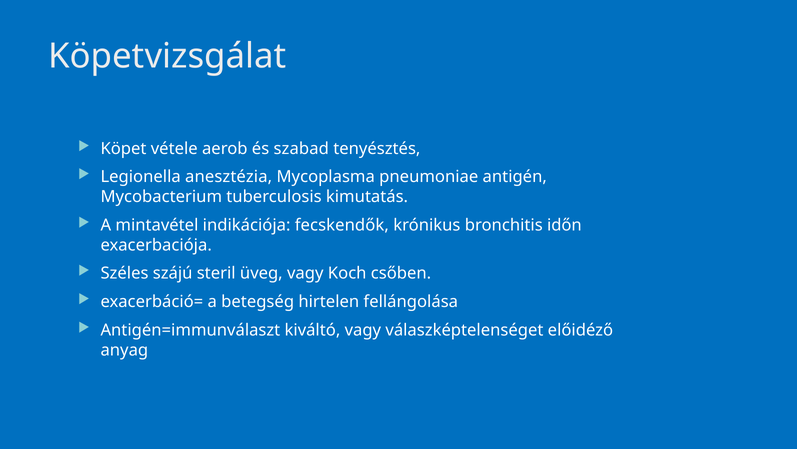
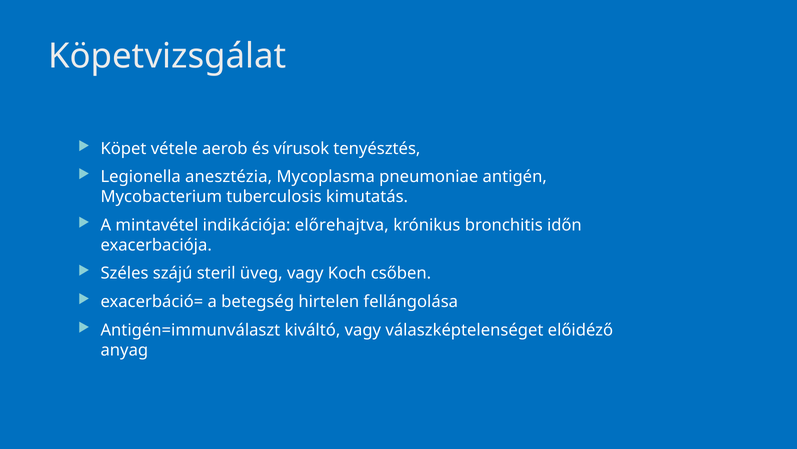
szabad: szabad -> vírusok
fecskendők: fecskendők -> előrehajtva
